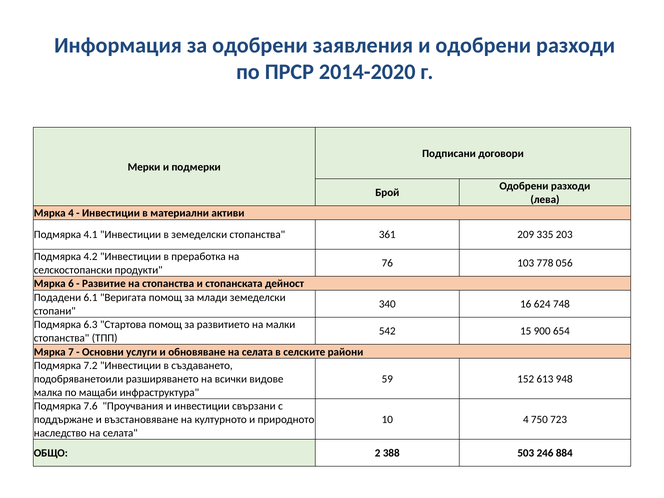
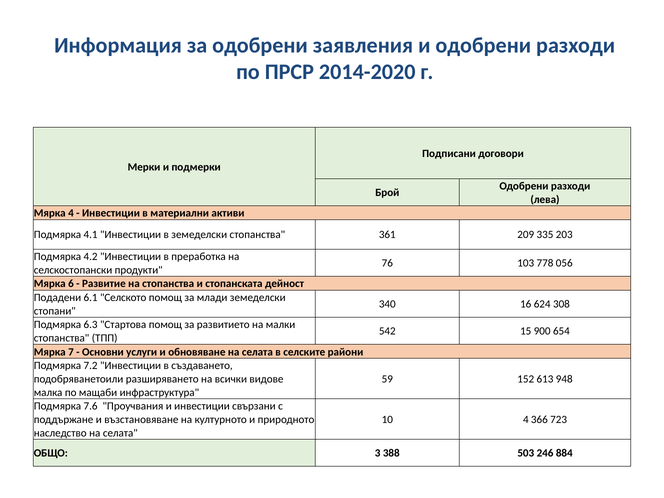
Веригата: Веригата -> Селското
748: 748 -> 308
750: 750 -> 366
2: 2 -> 3
